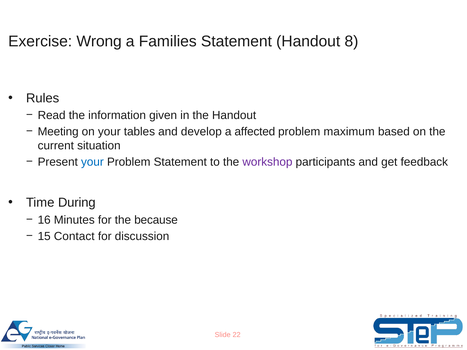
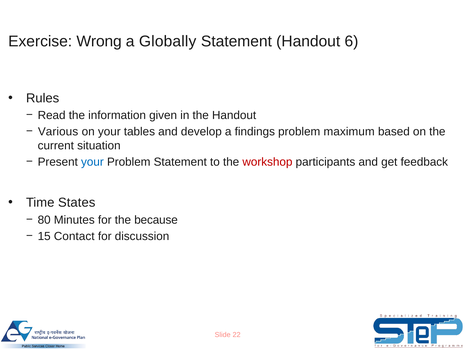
Families: Families -> Globally
8: 8 -> 6
Meeting: Meeting -> Various
affected: affected -> findings
workshop colour: purple -> red
During: During -> States
16: 16 -> 80
